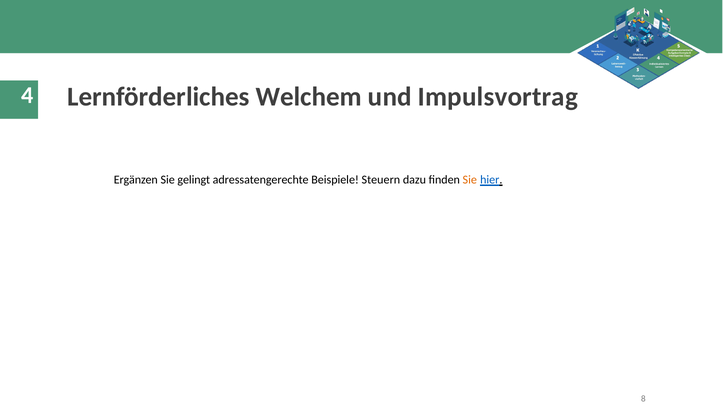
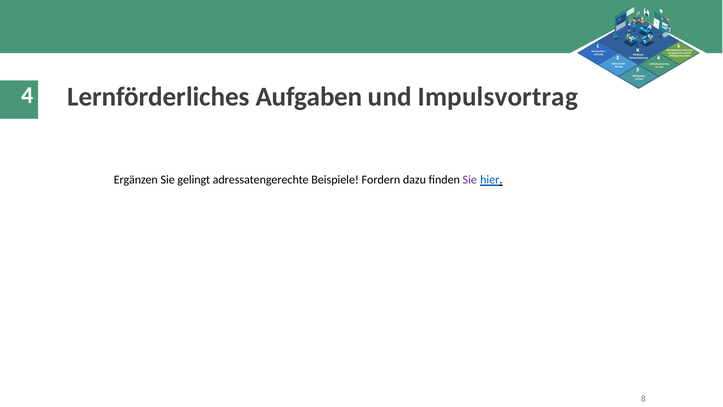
Welchem: Welchem -> Aufgaben
Steuern: Steuern -> Fordern
Sie at (470, 180) colour: orange -> purple
